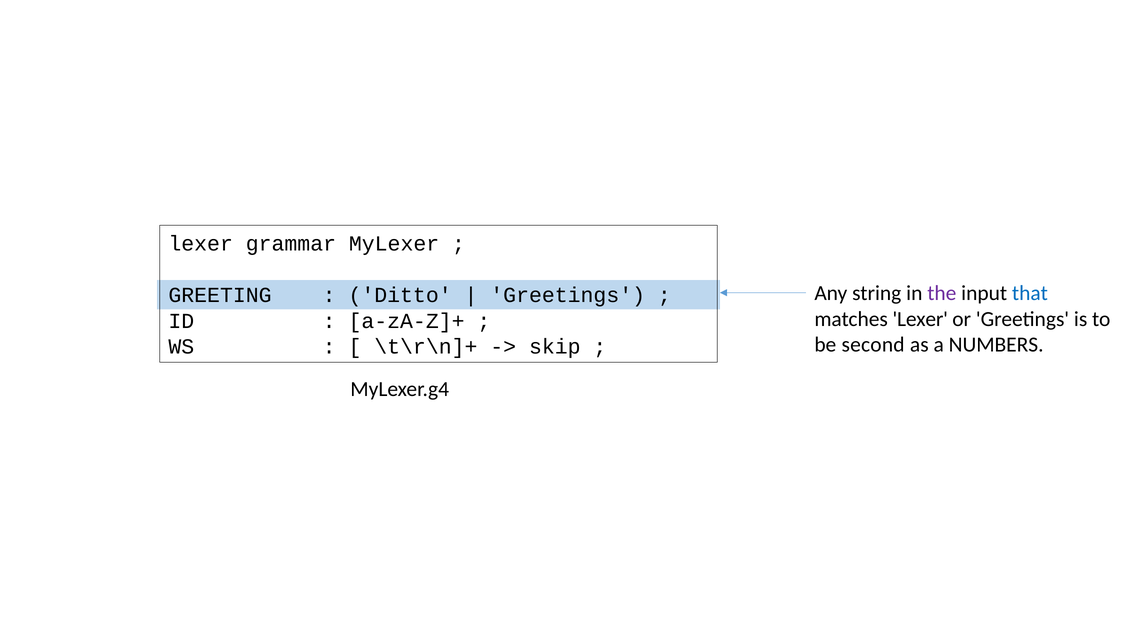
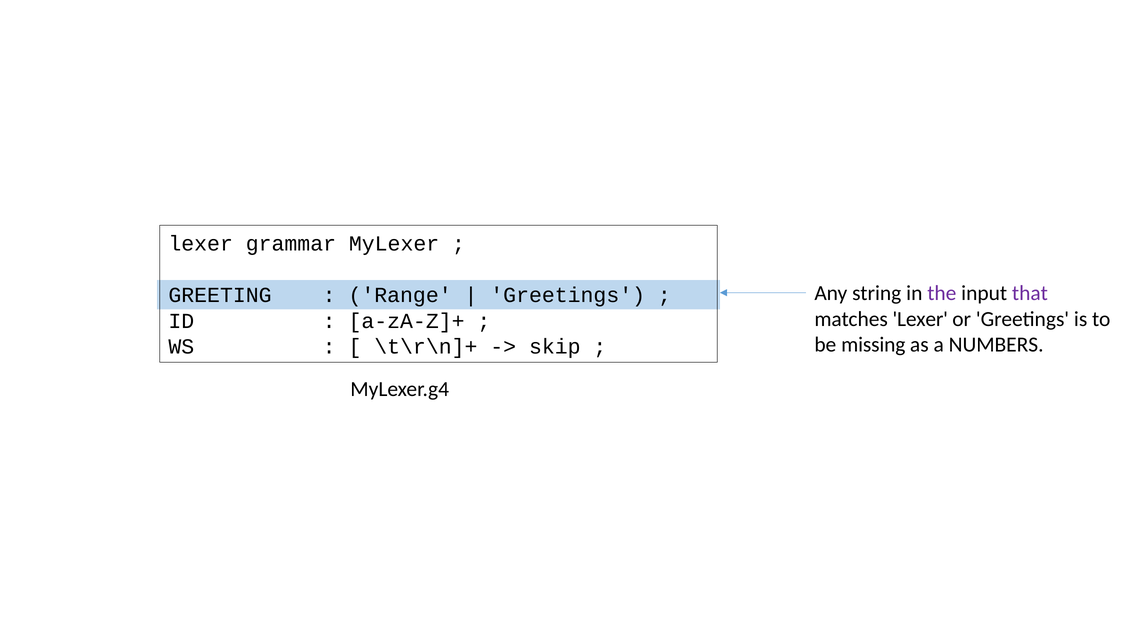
that colour: blue -> purple
Ditto: Ditto -> Range
second: second -> missing
